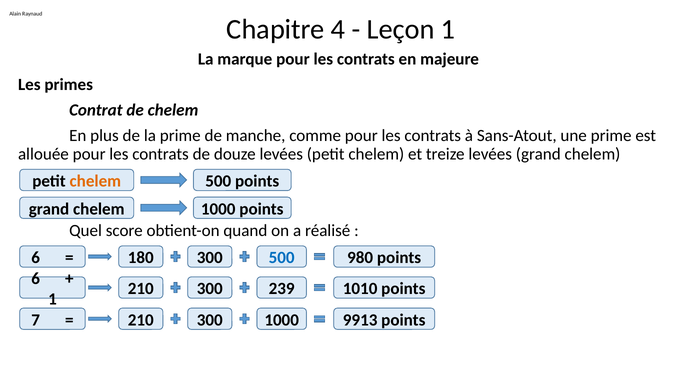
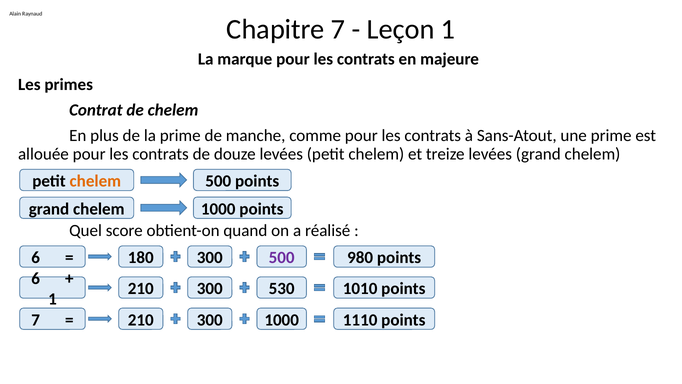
4: 4 -> 7
500 at (282, 257) colour: blue -> purple
239: 239 -> 530
9913: 9913 -> 1110
